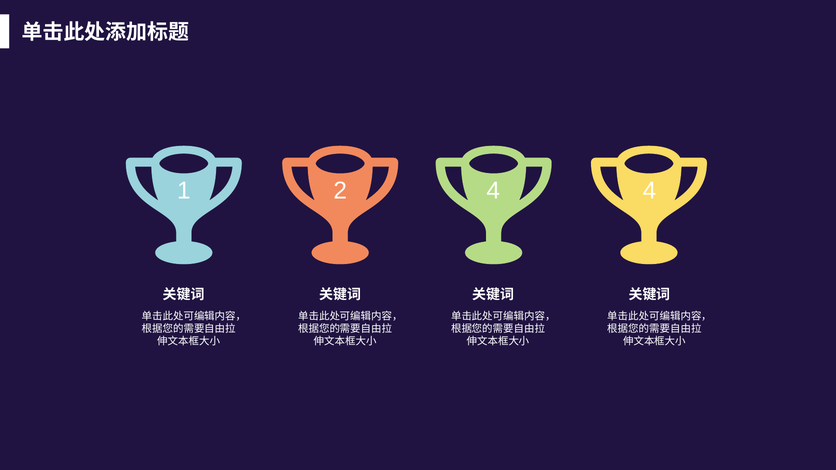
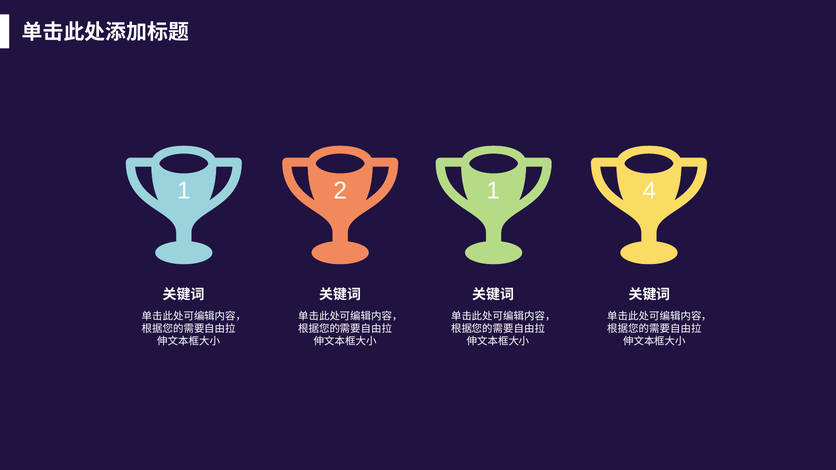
2 4: 4 -> 1
